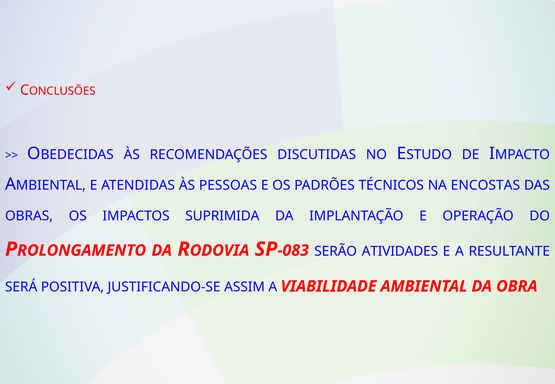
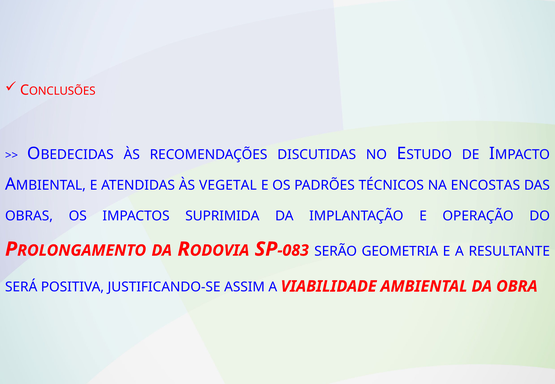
PESSOAS: PESSOAS -> VEGETAL
ATIVIDADES: ATIVIDADES -> GEOMETRIA
